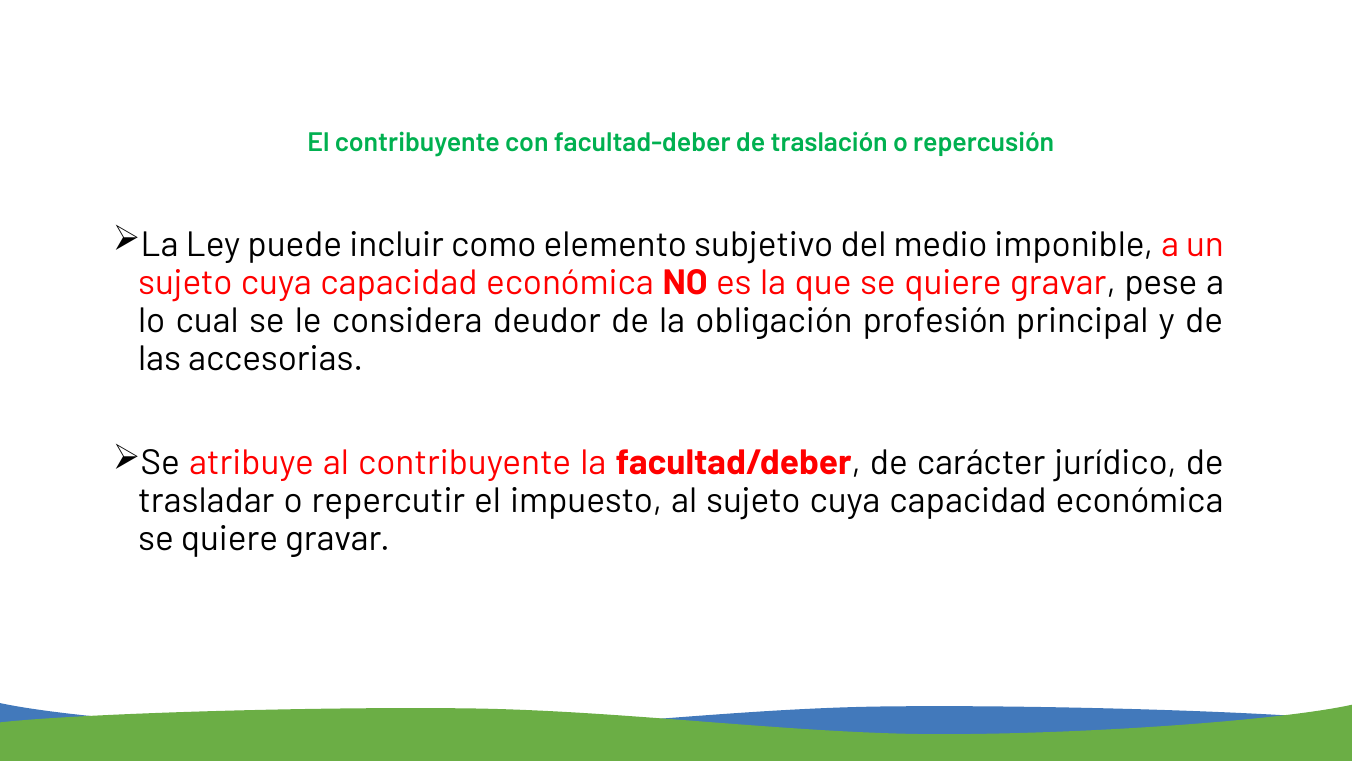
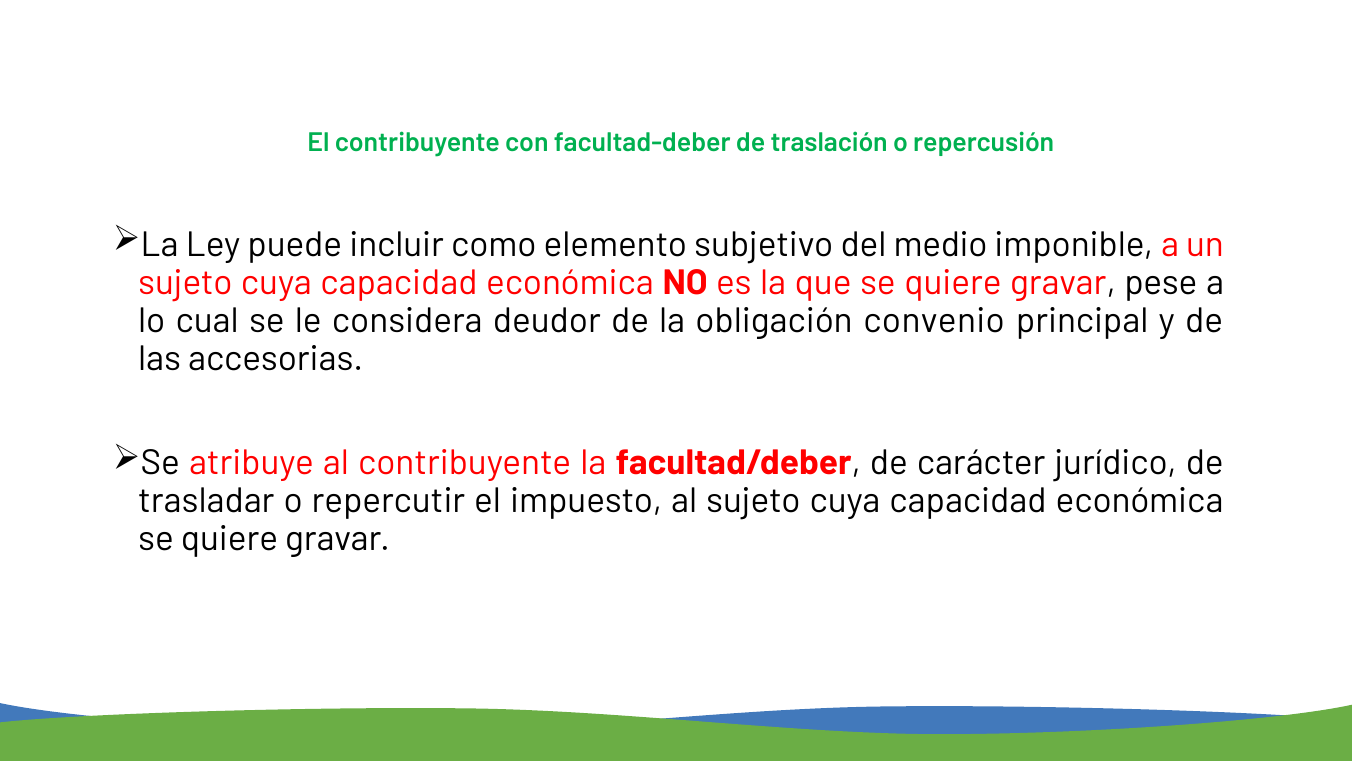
profesión: profesión -> convenio
